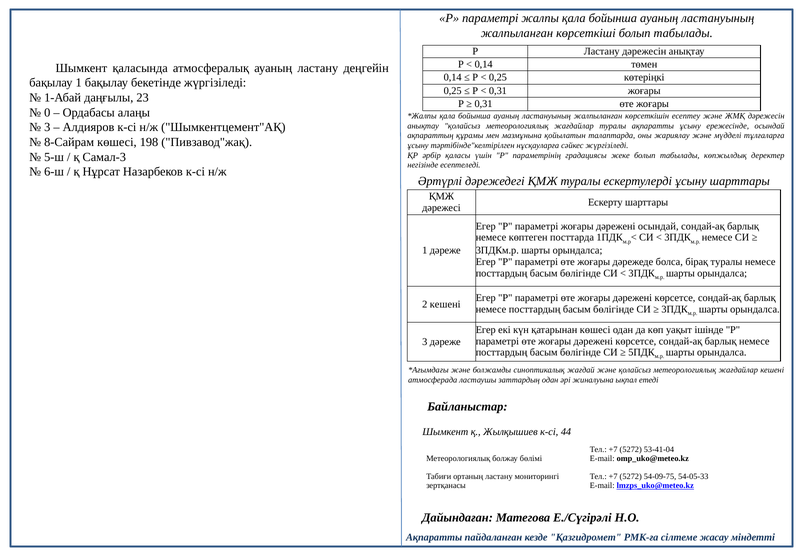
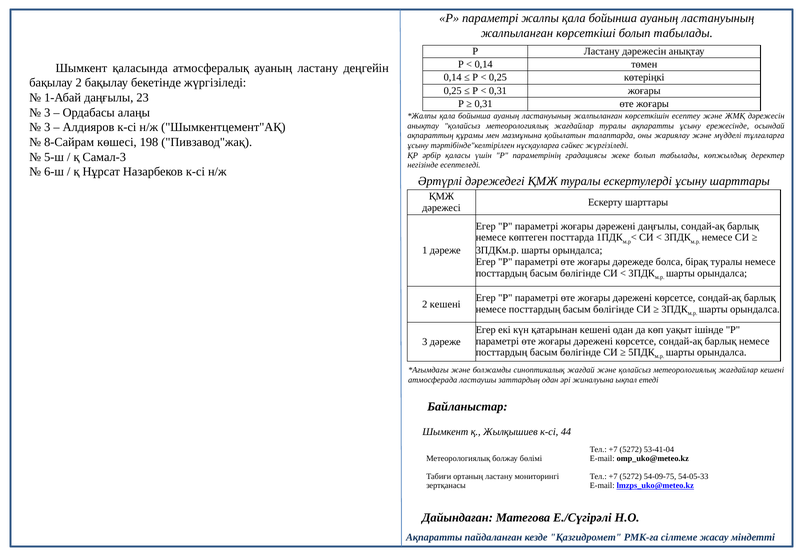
бақылау 1: 1 -> 2
0 at (47, 113): 0 -> 3
дәрежені осындай: осындай -> даңғылы
қатарынан көшесі: көшесі -> кешені
